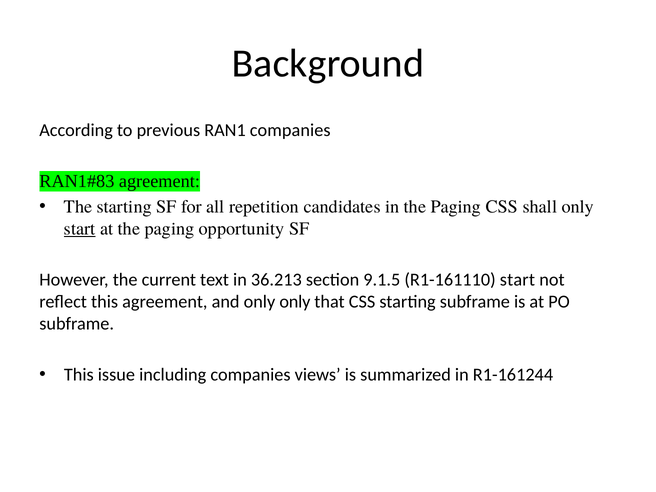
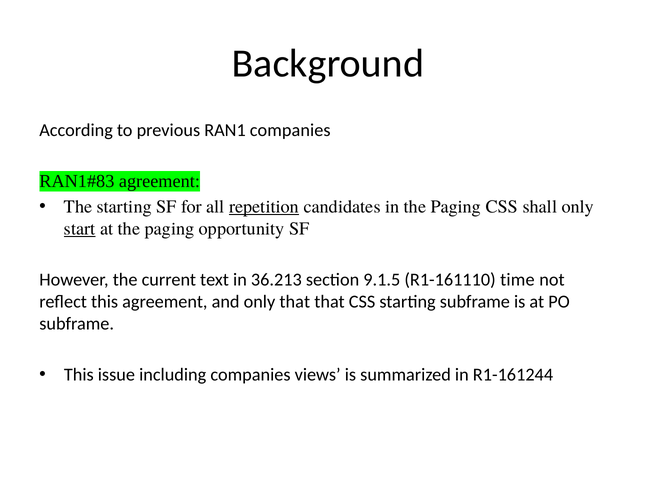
repetition underline: none -> present
R1-161110 start: start -> time
only only: only -> that
